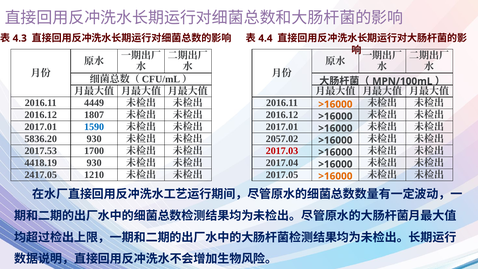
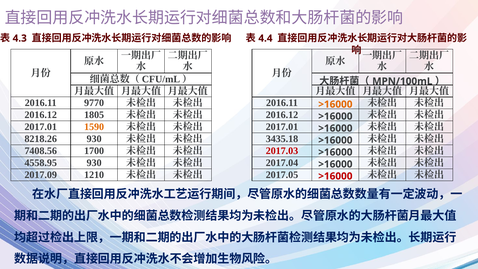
4449: 4449 -> 9770
1807: 1807 -> 1805
1590 colour: blue -> orange
5836.20: 5836.20 -> 8218.26
2057.02: 2057.02 -> 3435.18
2017.53: 2017.53 -> 7408.56
4418.19: 4418.19 -> 4558.95
2417.05: 2417.05 -> 2017.09
>16000 at (335, 176) colour: orange -> red
